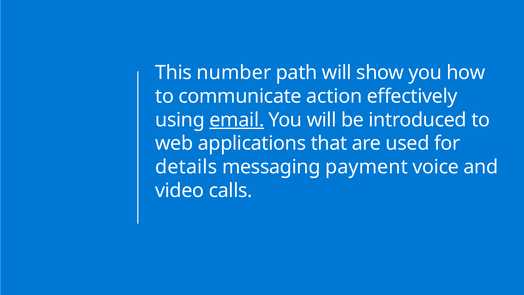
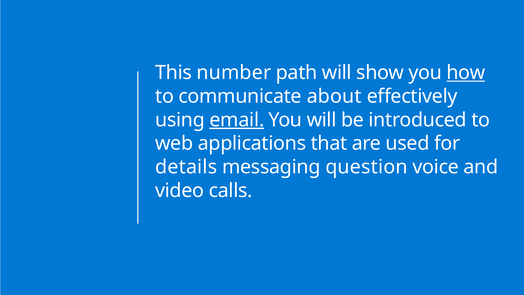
how underline: none -> present
action: action -> about
payment: payment -> question
